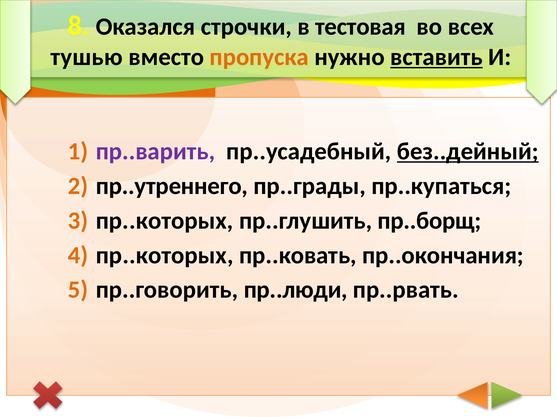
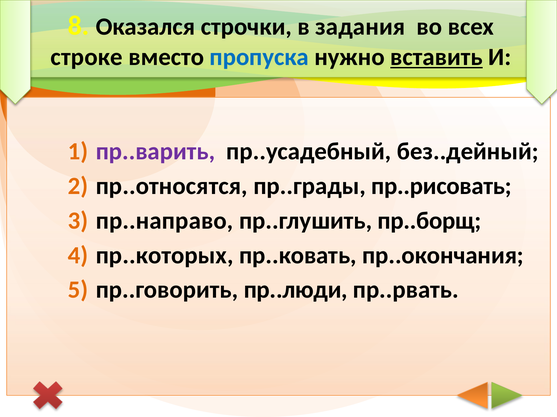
тестовая: тестовая -> задания
тушью: тушью -> строке
пропуска colour: orange -> blue
без..дейный underline: present -> none
пр..утреннего: пр..утреннего -> пр..относятся
пр..купаться: пр..купаться -> пр..рисовать
пр..которых at (164, 221): пр..которых -> пр..направо
